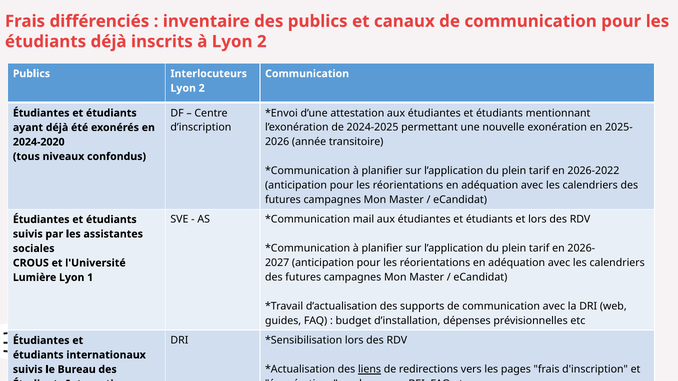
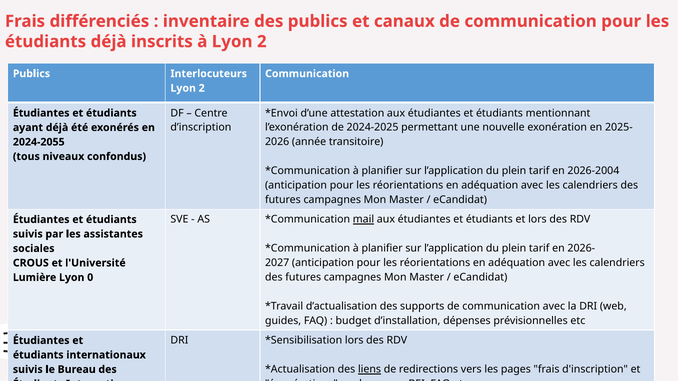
2024-2020: 2024-2020 -> 2024-2055
2026-2022: 2026-2022 -> 2026-2004
mail underline: none -> present
1: 1 -> 0
